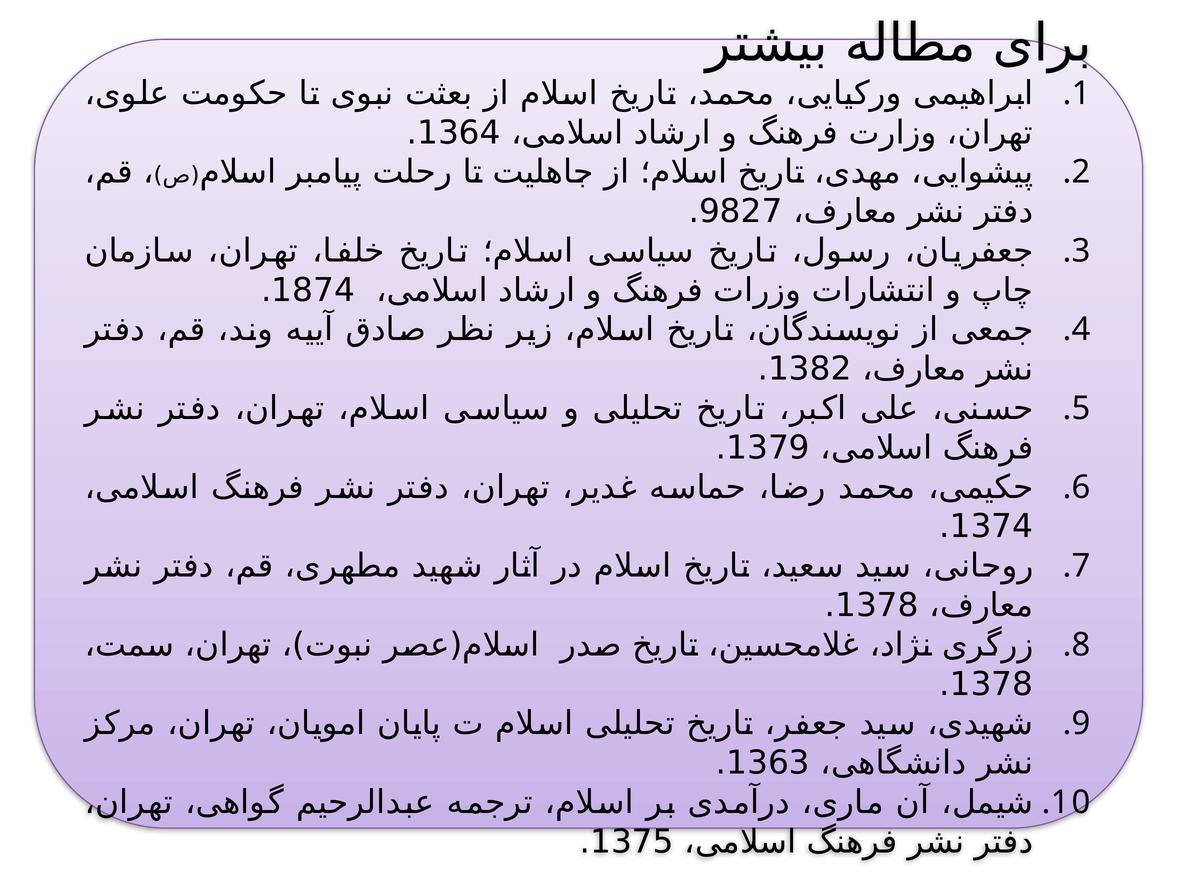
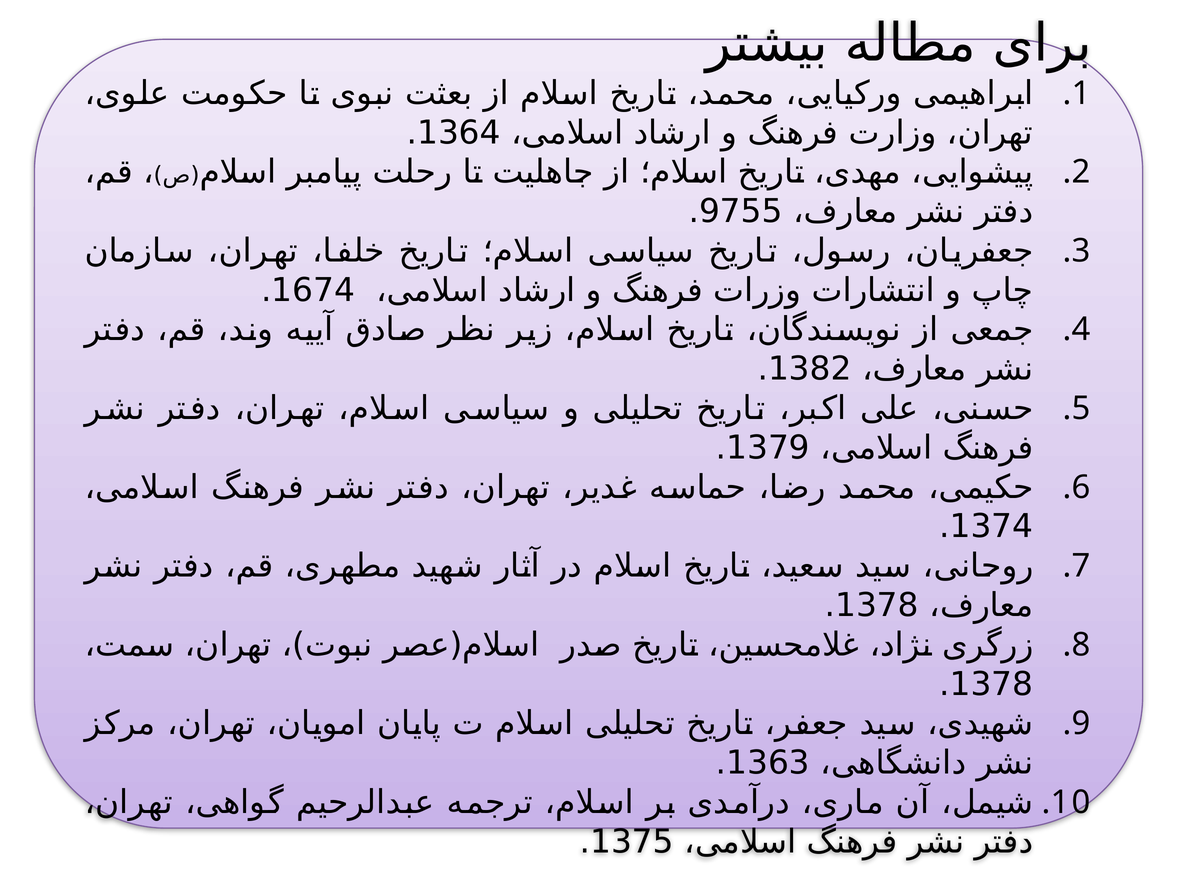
9827: 9827 -> 9755
1874: 1874 -> 1674
